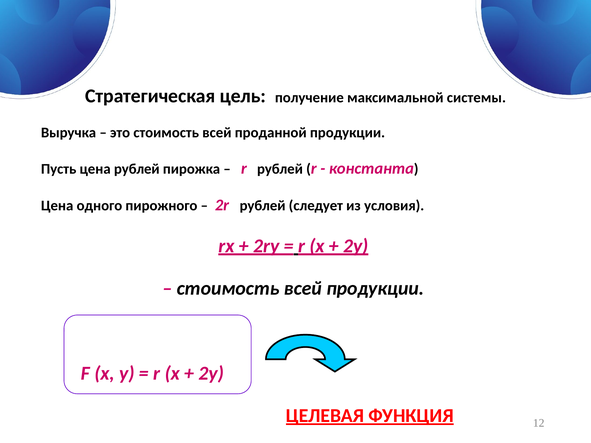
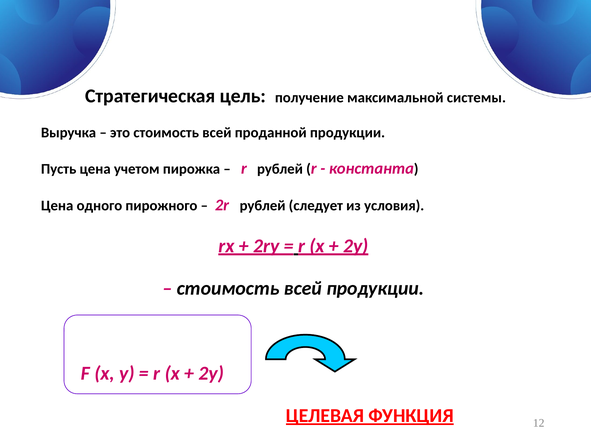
цена рублей: рублей -> учетом
